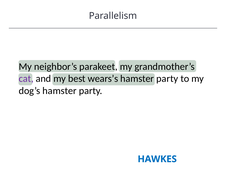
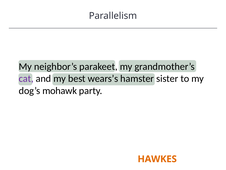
party at (167, 78): party -> sister
dog’s hamster: hamster -> mohawk
HAWKES colour: blue -> orange
